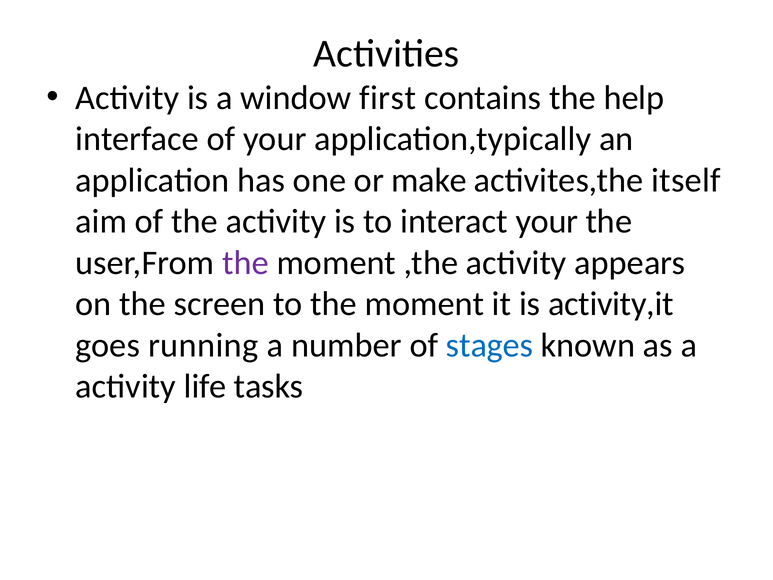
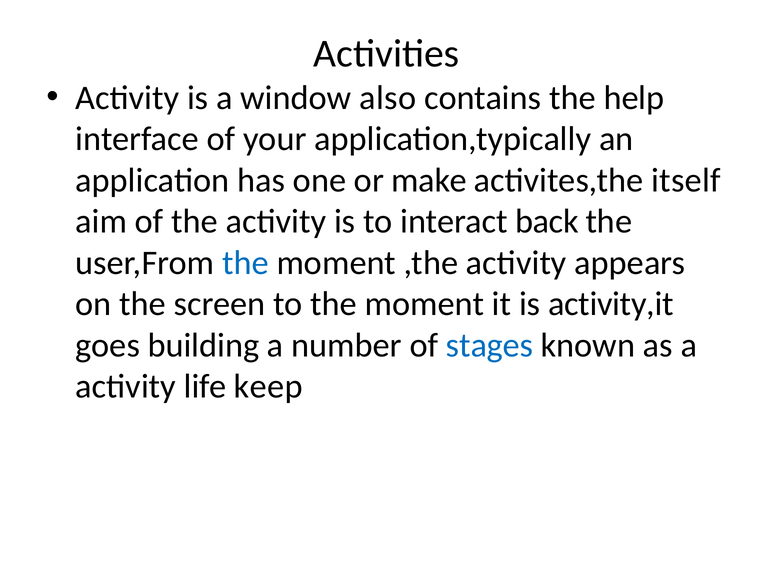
first: first -> also
interact your: your -> back
the at (245, 263) colour: purple -> blue
running: running -> building
tasks: tasks -> keep
